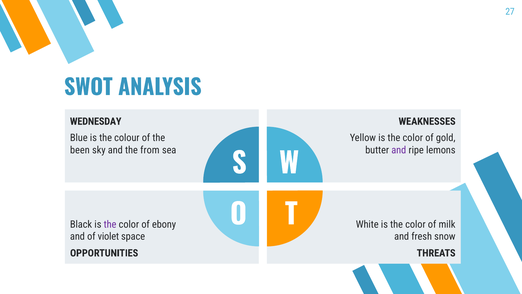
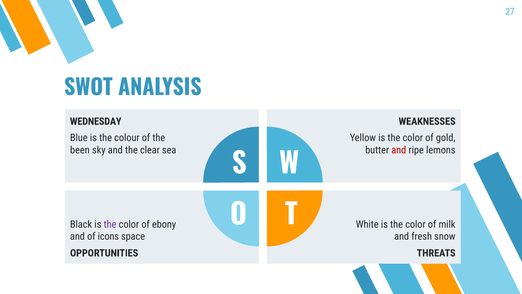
from: from -> clear
and at (399, 150) colour: purple -> red
violet: violet -> icons
